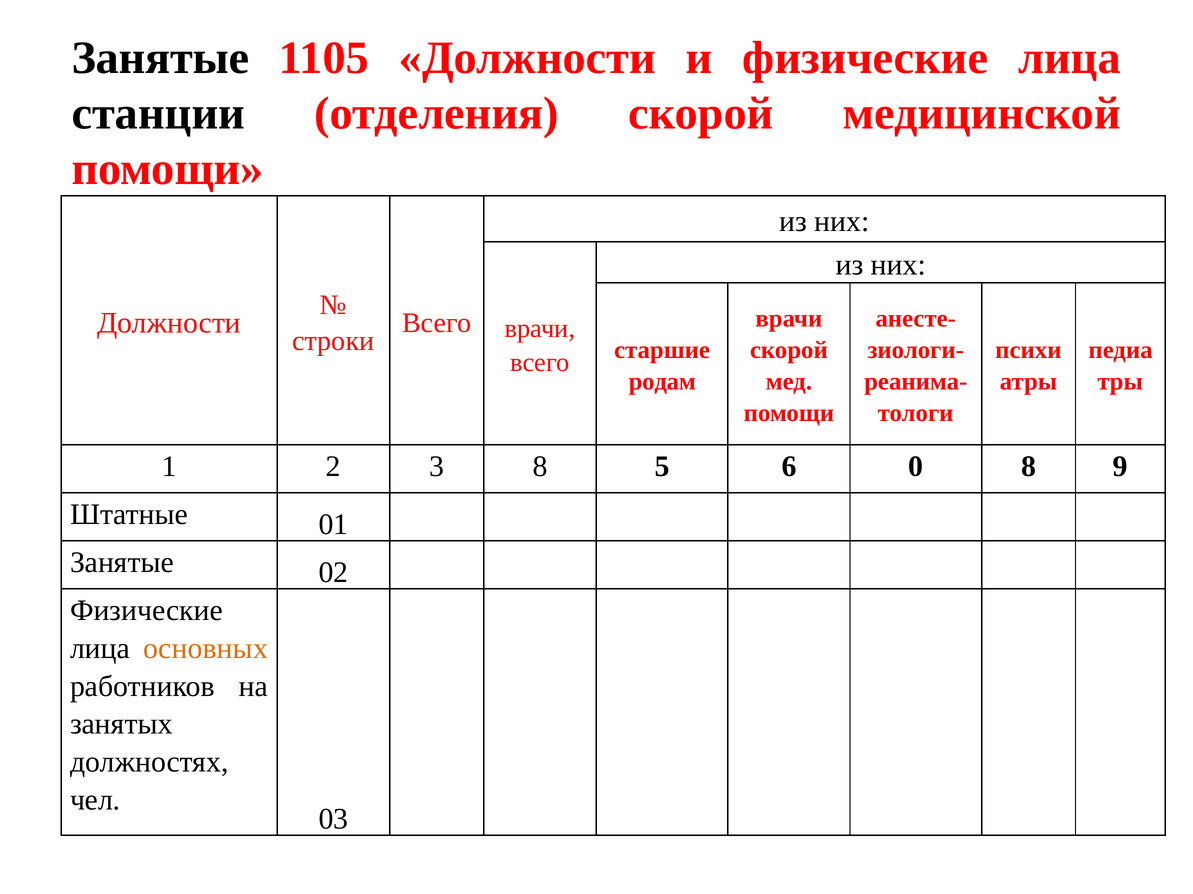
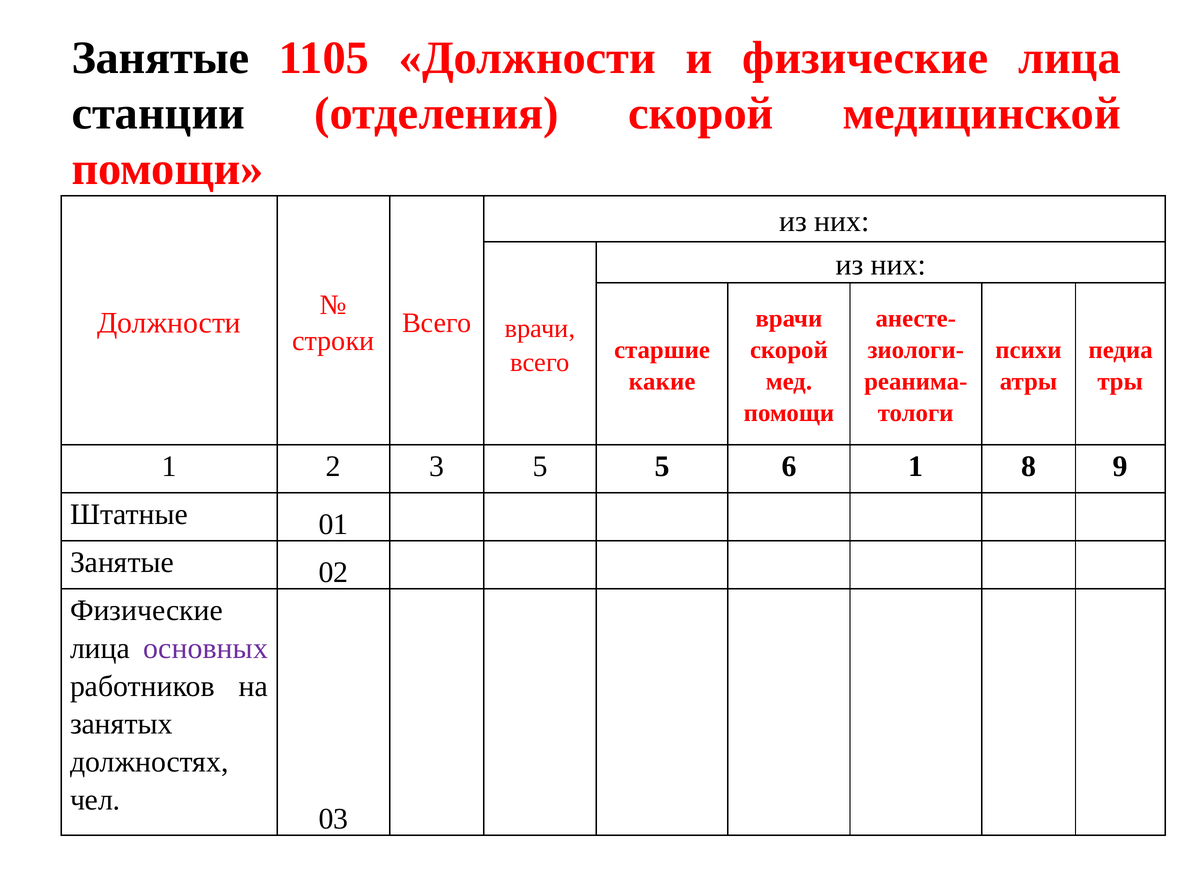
родам: родам -> какие
3 8: 8 -> 5
6 0: 0 -> 1
основных colour: orange -> purple
